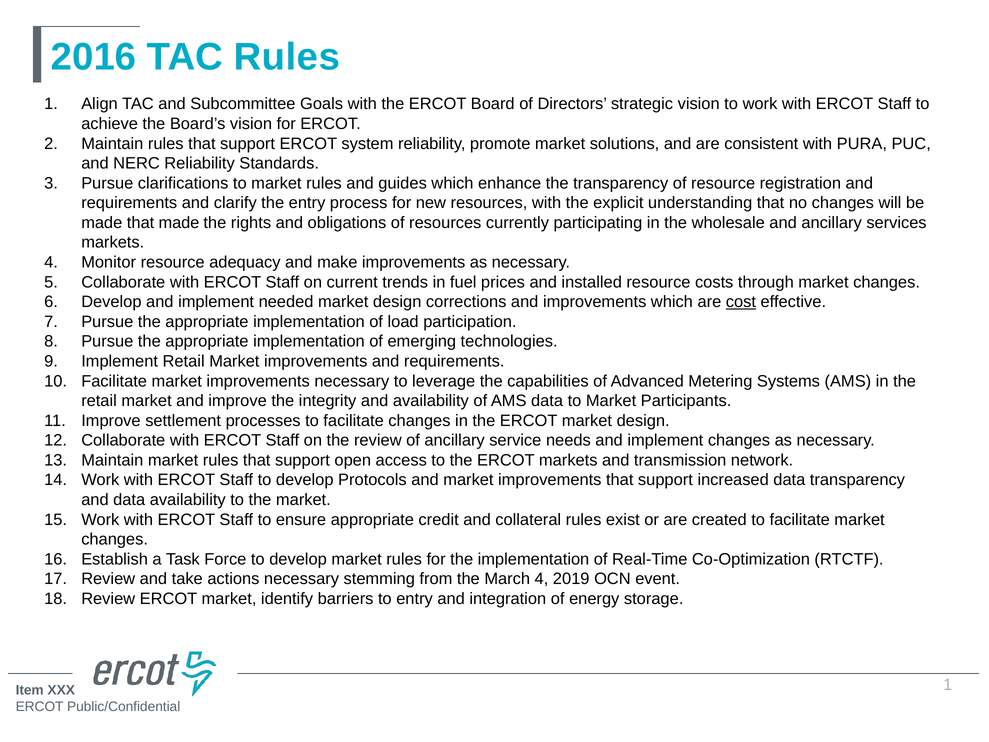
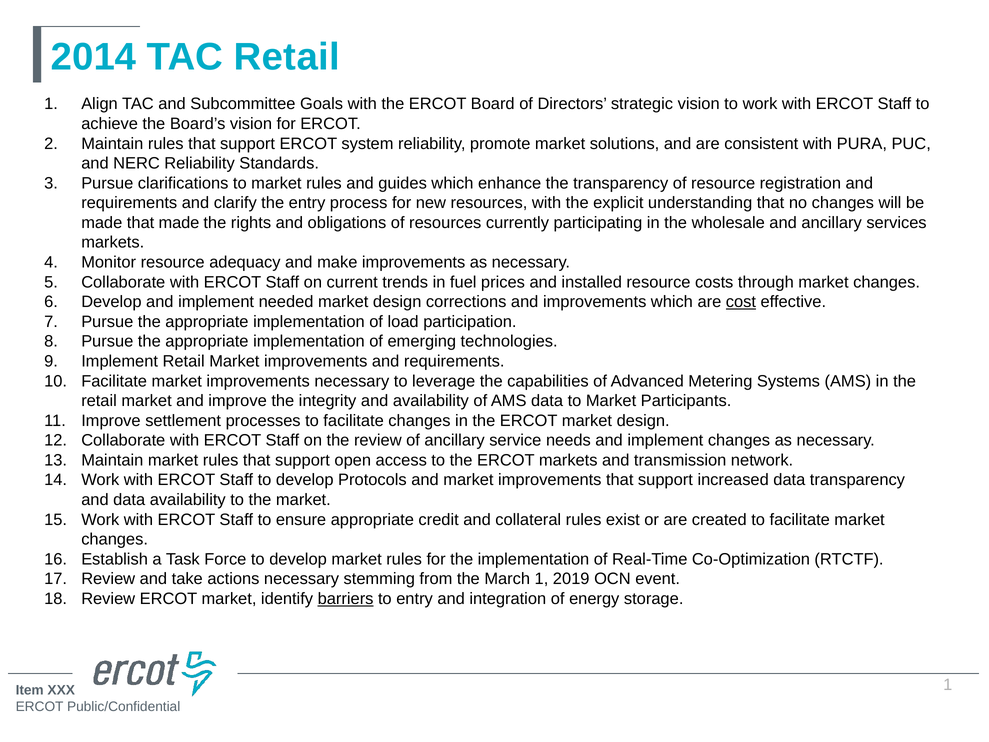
2016: 2016 -> 2014
TAC Rules: Rules -> Retail
March 4: 4 -> 1
barriers underline: none -> present
